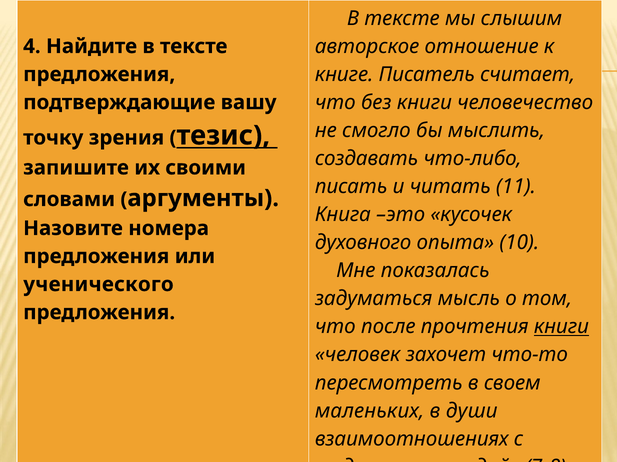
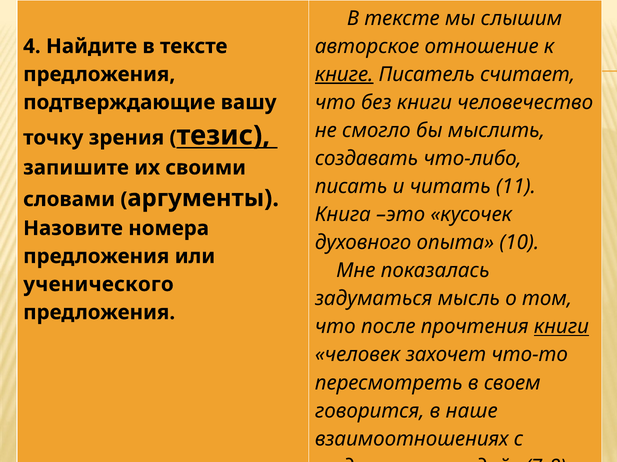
книге underline: none -> present
маленьких: маленьких -> говорится
души: души -> наше
